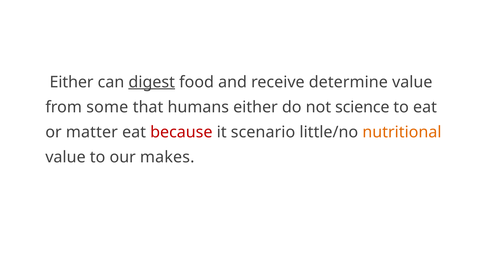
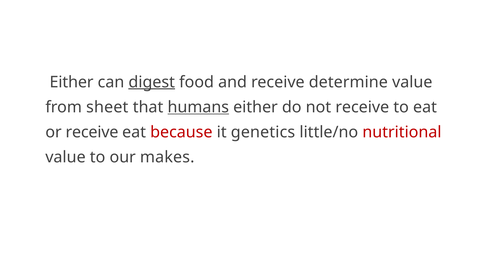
some: some -> sheet
humans underline: none -> present
not science: science -> receive
or matter: matter -> receive
scenario: scenario -> genetics
nutritional colour: orange -> red
